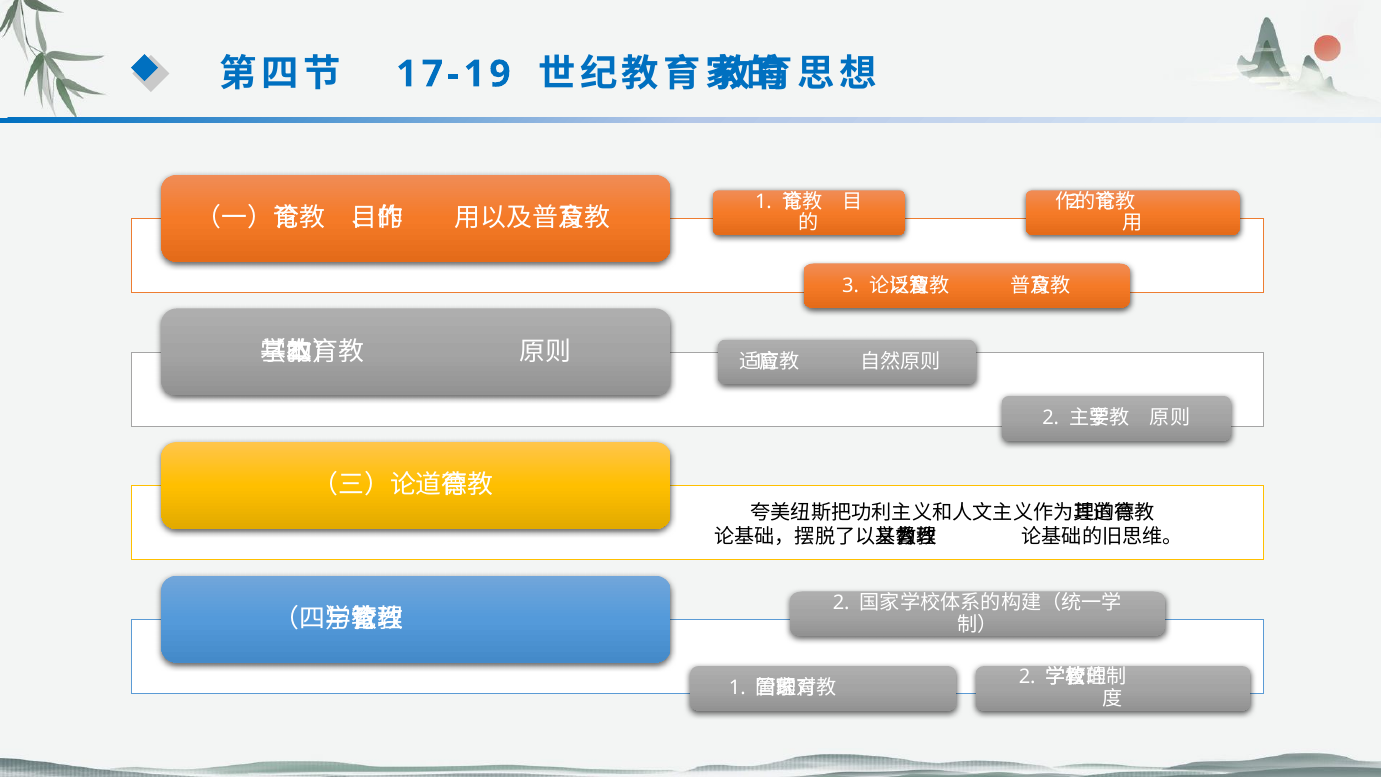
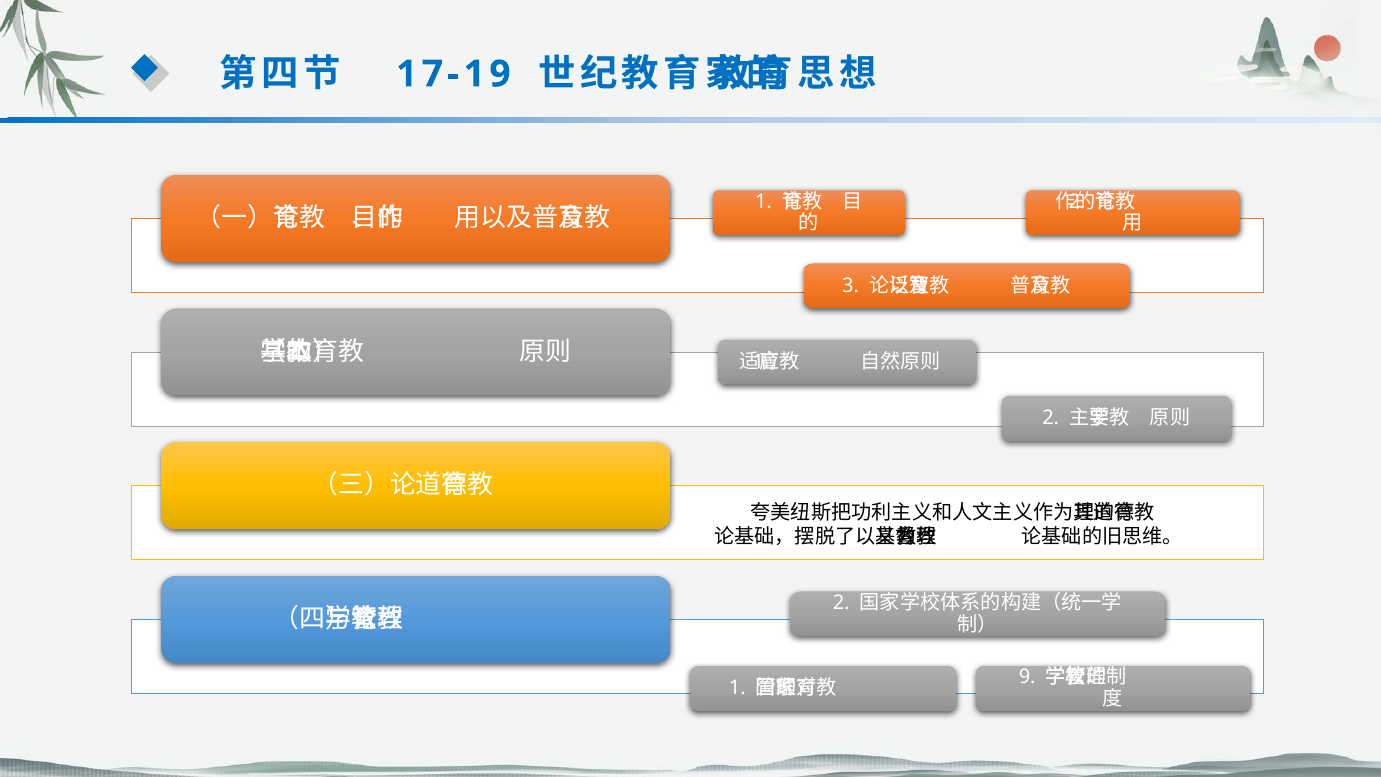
2 at (1027, 677): 2 -> 9
